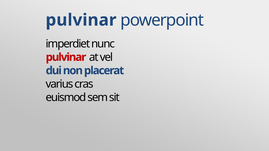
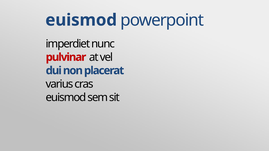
pulvinar at (81, 20): pulvinar -> euismod
